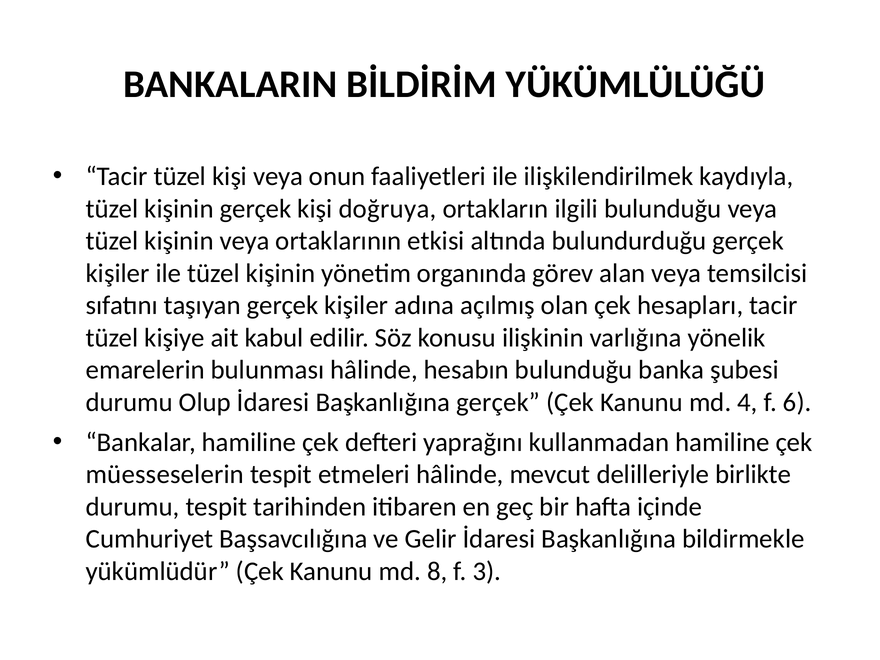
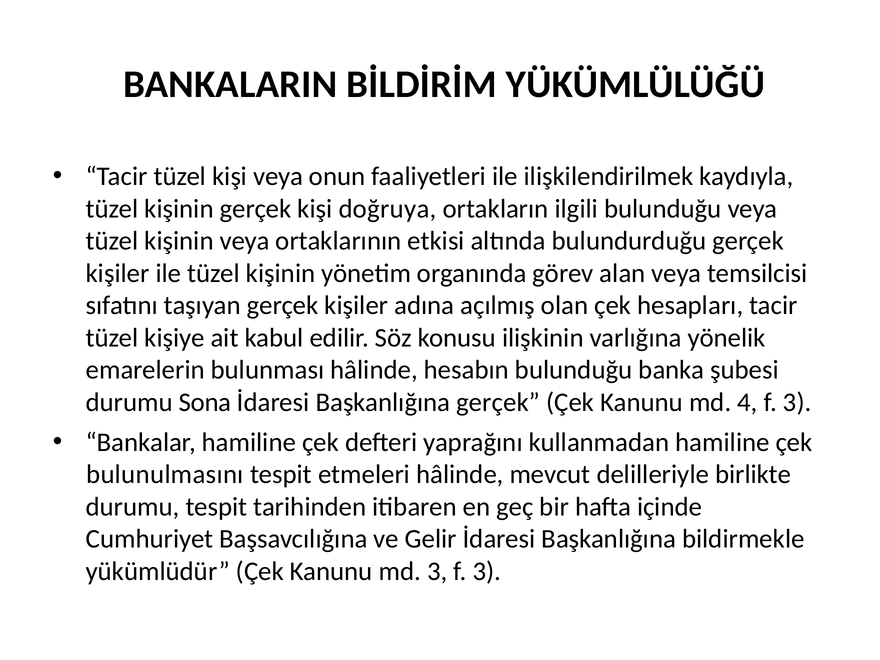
Olup: Olup -> Sona
4 f 6: 6 -> 3
müesseselerin: müesseselerin -> bulunulmasını
md 8: 8 -> 3
